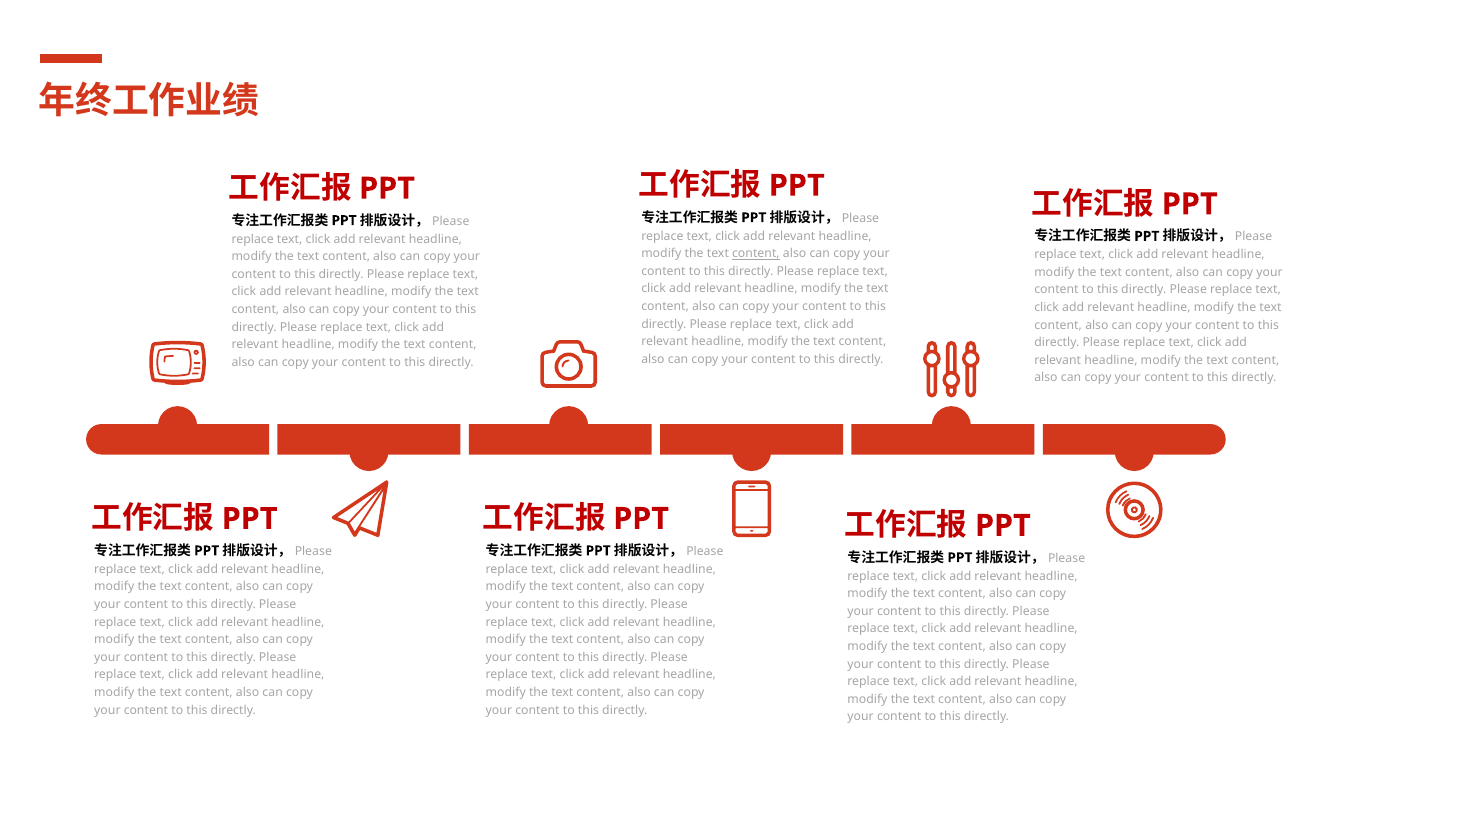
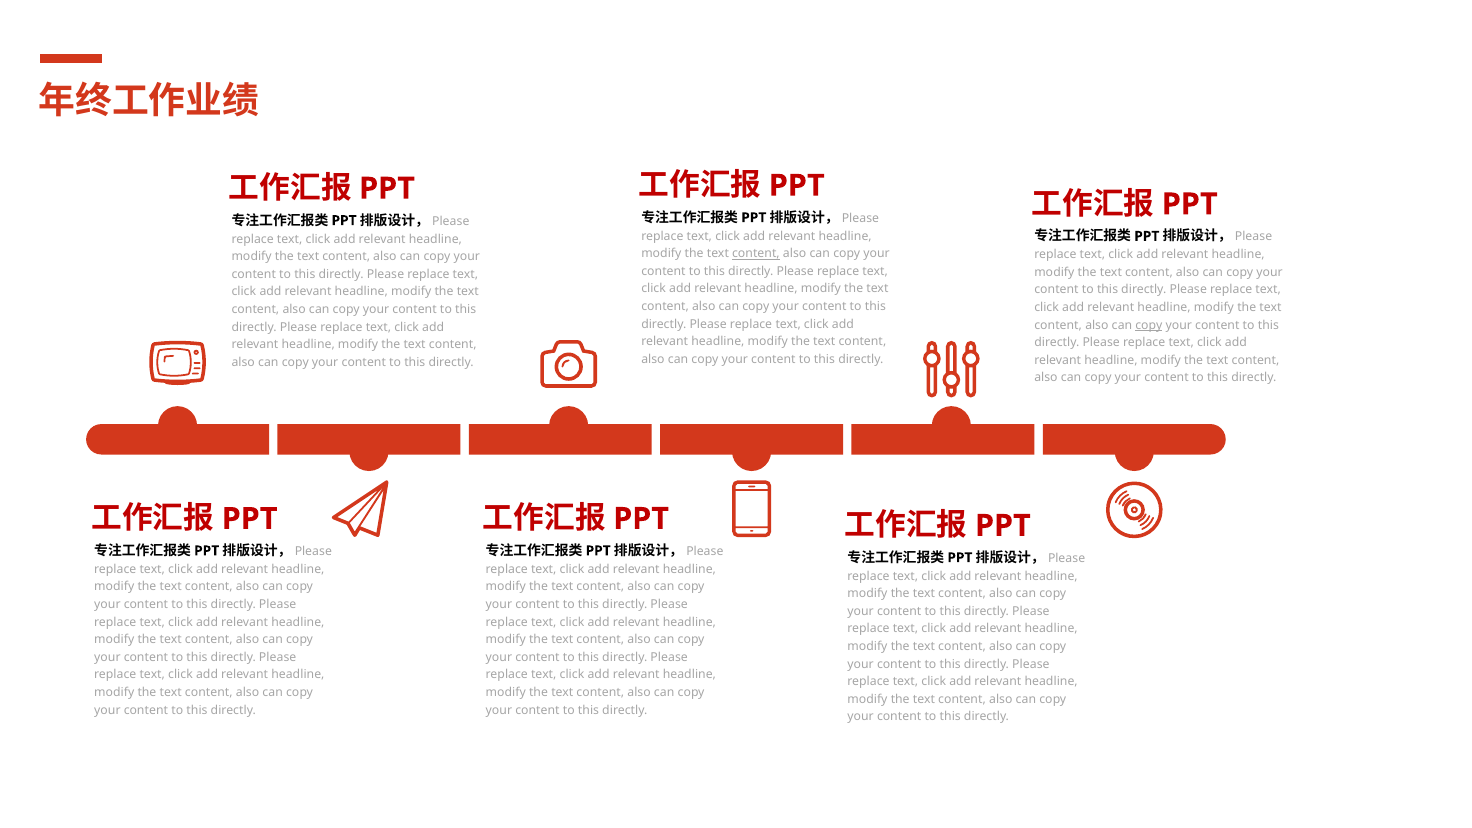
copy at (1149, 325) underline: none -> present
